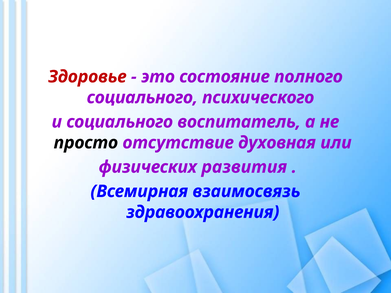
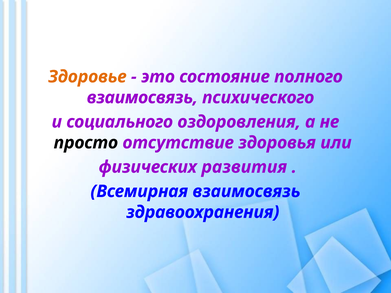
Здоровье colour: red -> orange
социального at (142, 98): социального -> взаимосвязь
воспитатель: воспитатель -> оздоровления
духовная: духовная -> здоровья
